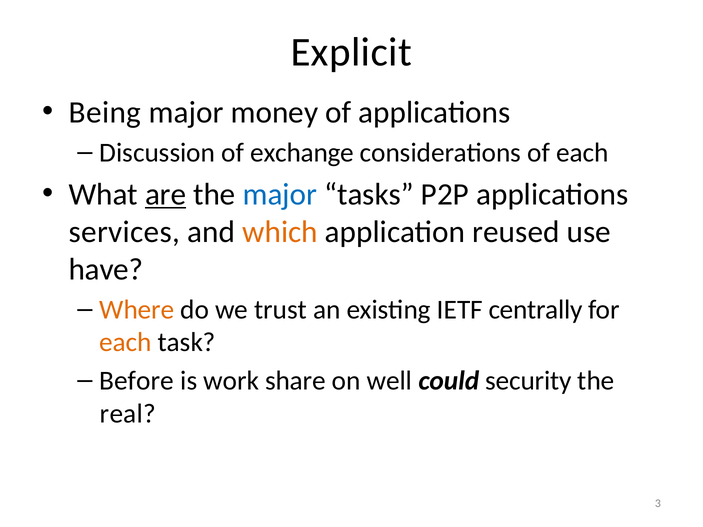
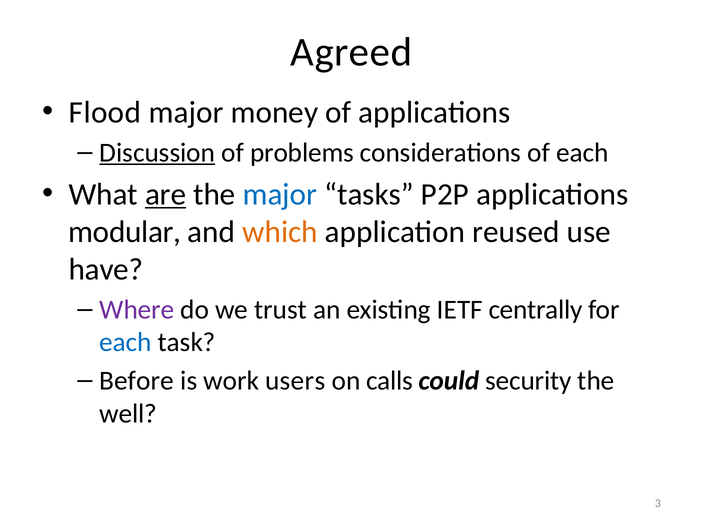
Explicit: Explicit -> Agreed
Being: Being -> Flood
Discussion underline: none -> present
exchange: exchange -> problems
services: services -> modular
Where colour: orange -> purple
each at (126, 343) colour: orange -> blue
share: share -> users
well: well -> calls
real: real -> well
